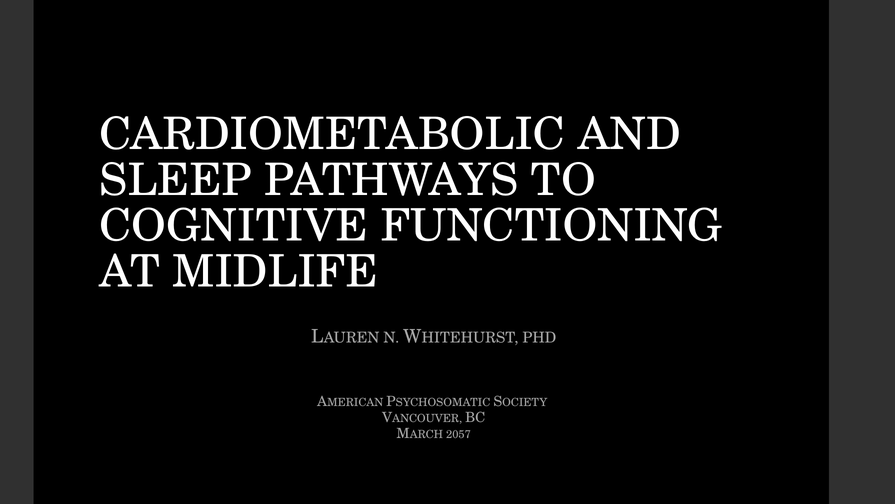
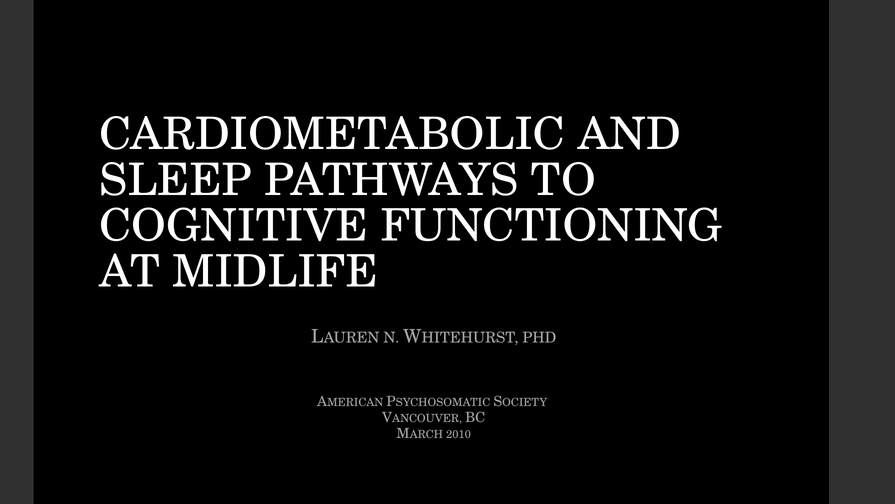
2057: 2057 -> 2010
